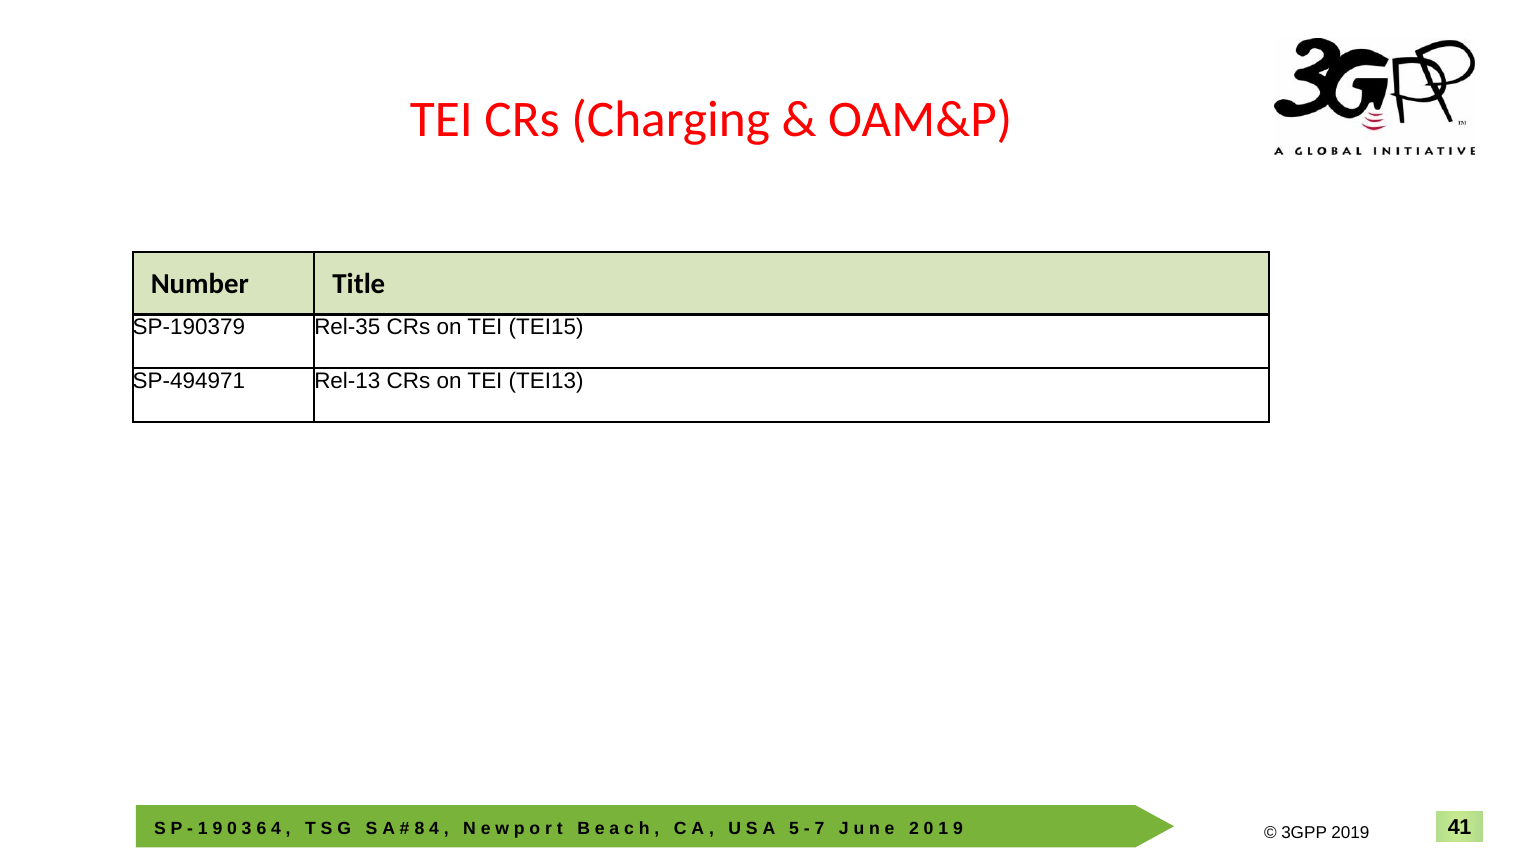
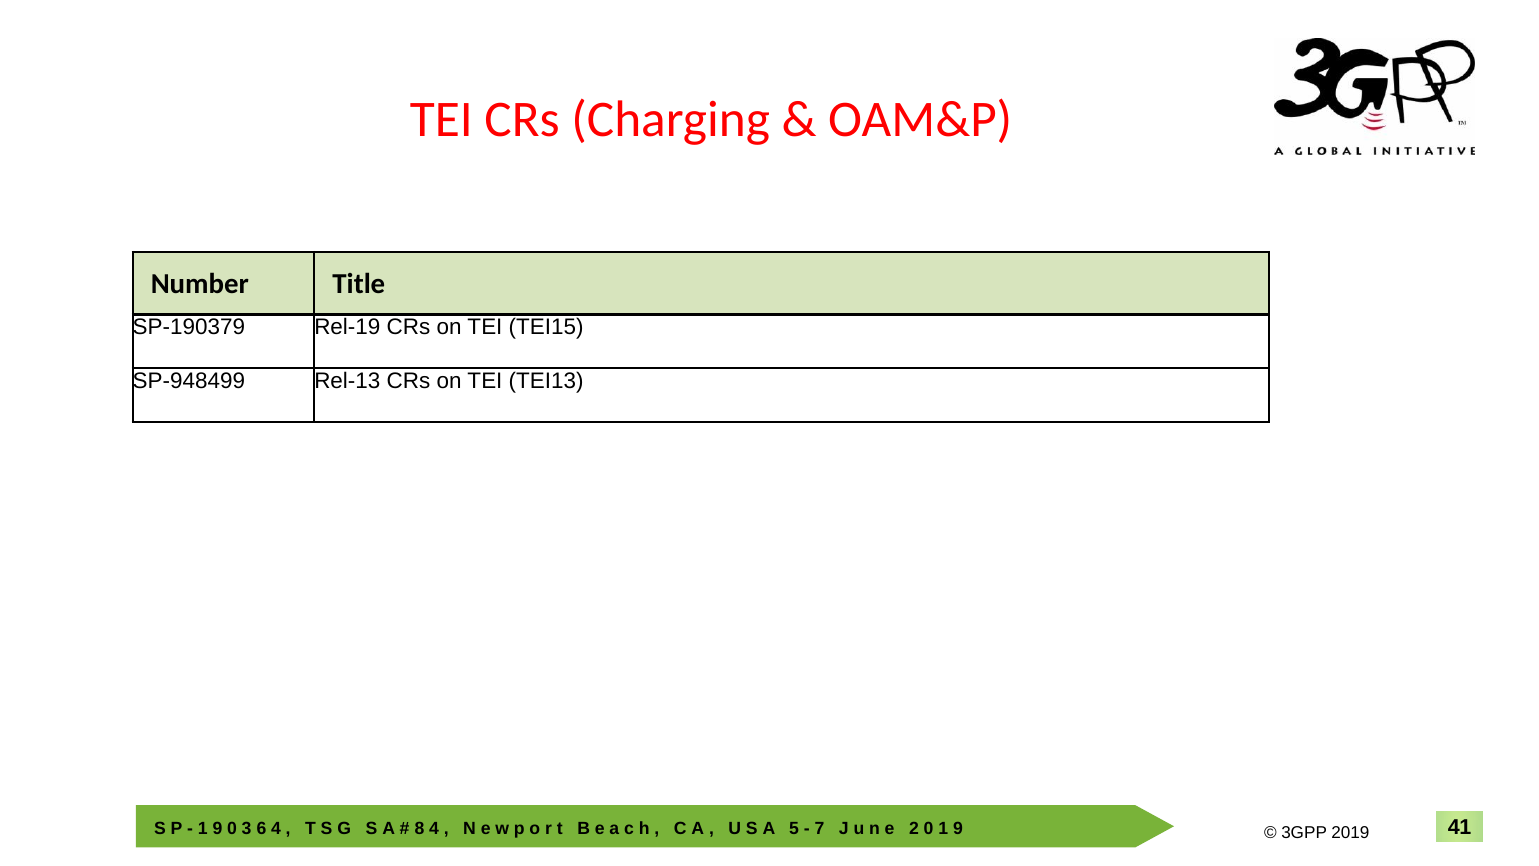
Rel-35: Rel-35 -> Rel-19
SP-494971: SP-494971 -> SP-948499
